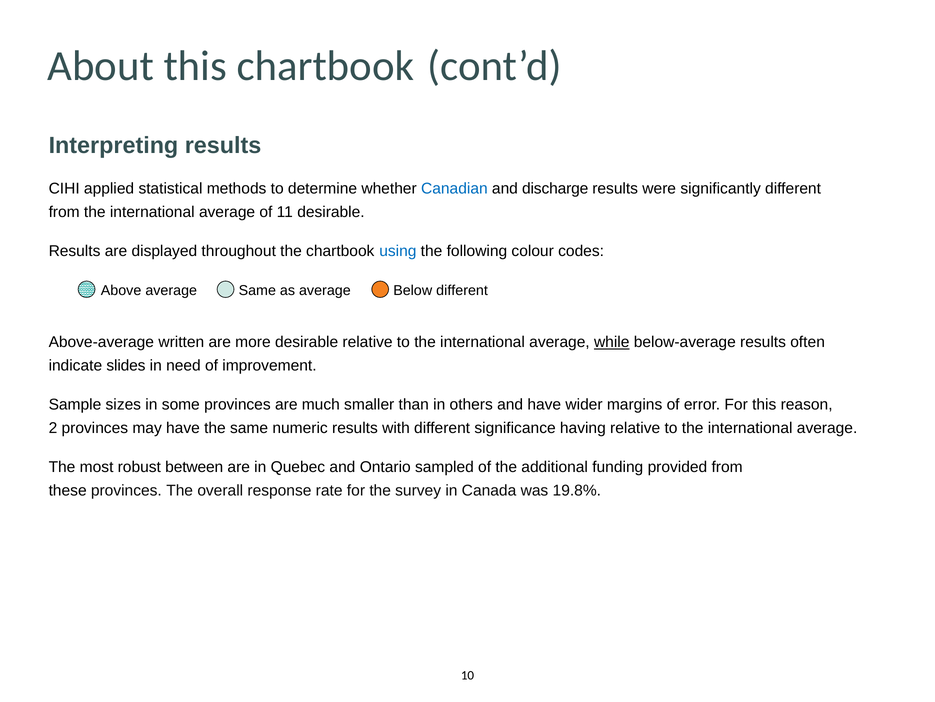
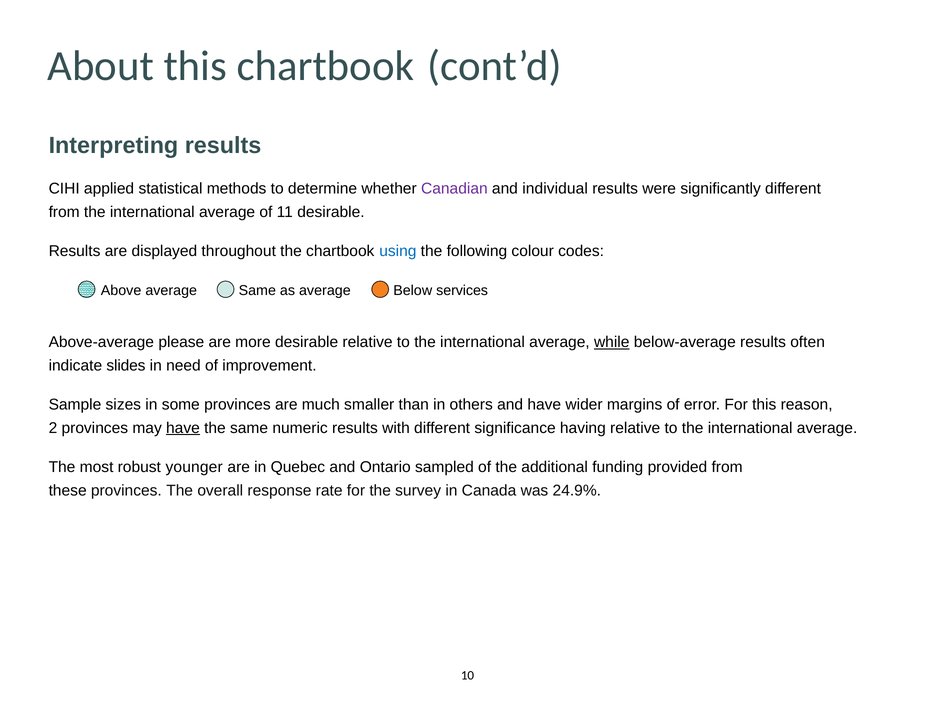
Canadian colour: blue -> purple
discharge: discharge -> individual
Below different: different -> services
written: written -> please
have at (183, 428) underline: none -> present
between: between -> younger
19.8%: 19.8% -> 24.9%
